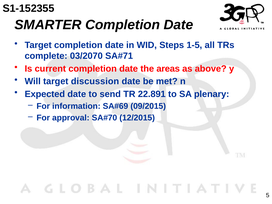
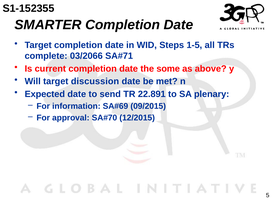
03/2070: 03/2070 -> 03/2066
areas: areas -> some
